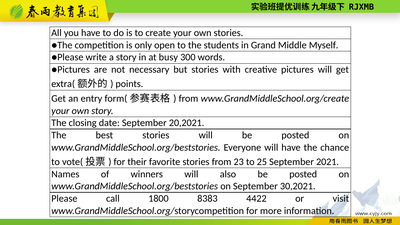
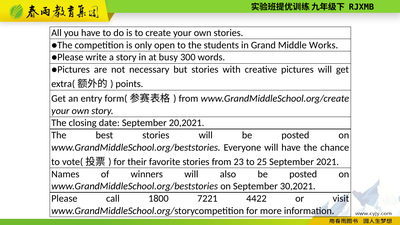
Myself: Myself -> Works
8383: 8383 -> 7221
